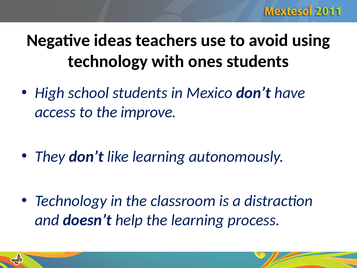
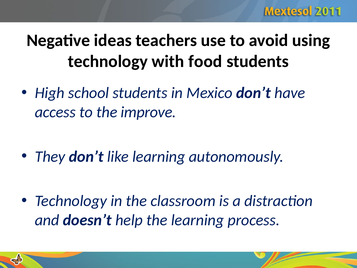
ones: ones -> food
